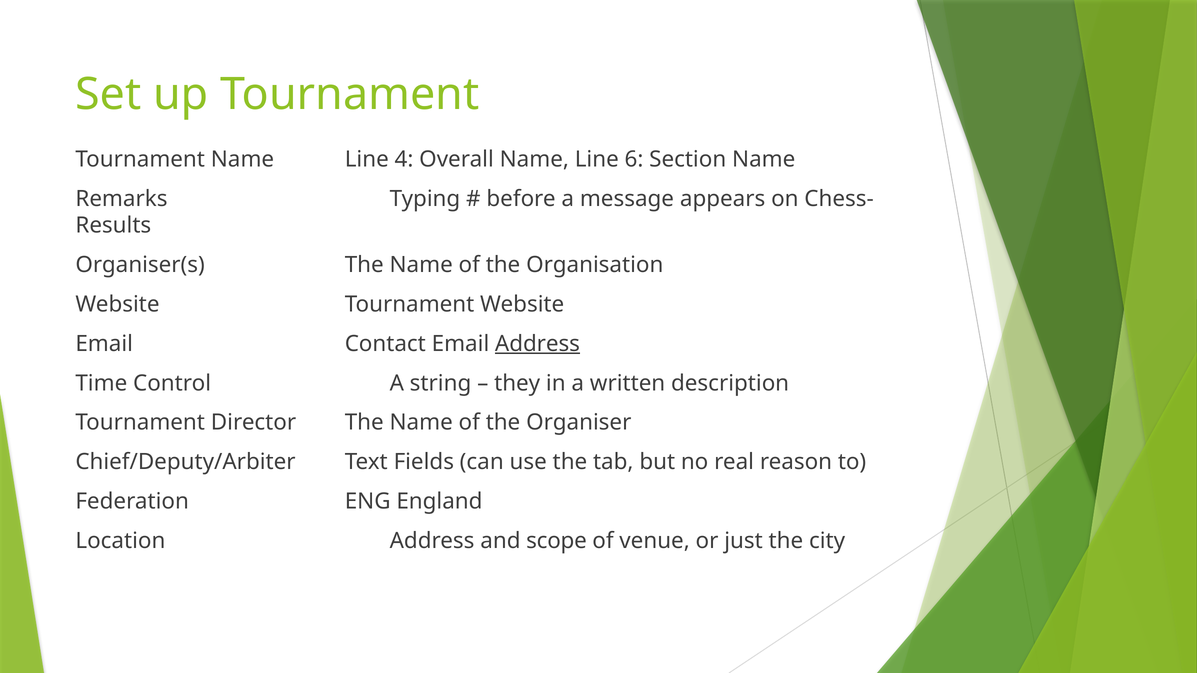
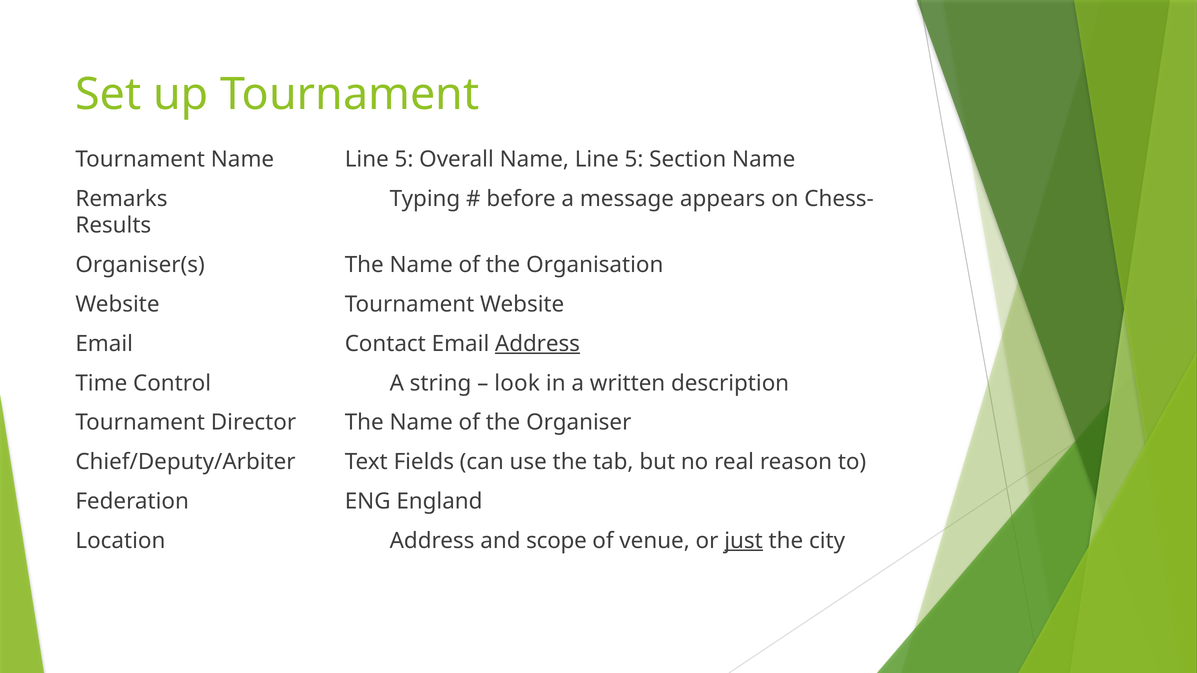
Tournament Name Line 4: 4 -> 5
Overall Name Line 6: 6 -> 5
they: they -> look
just underline: none -> present
